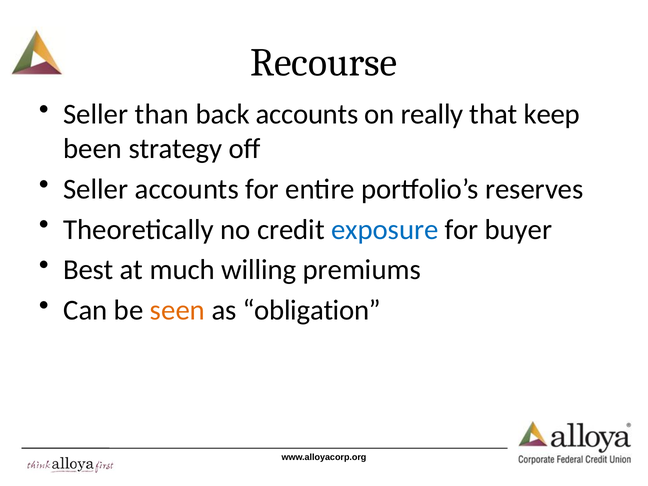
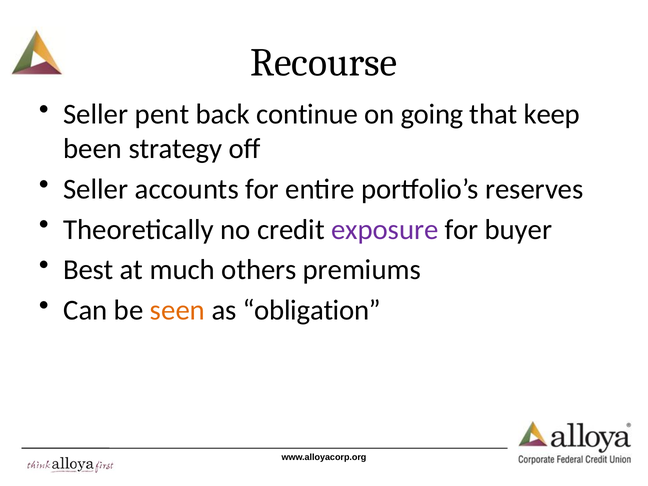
than: than -> pent
back accounts: accounts -> continue
really: really -> going
exposure colour: blue -> purple
willing: willing -> others
